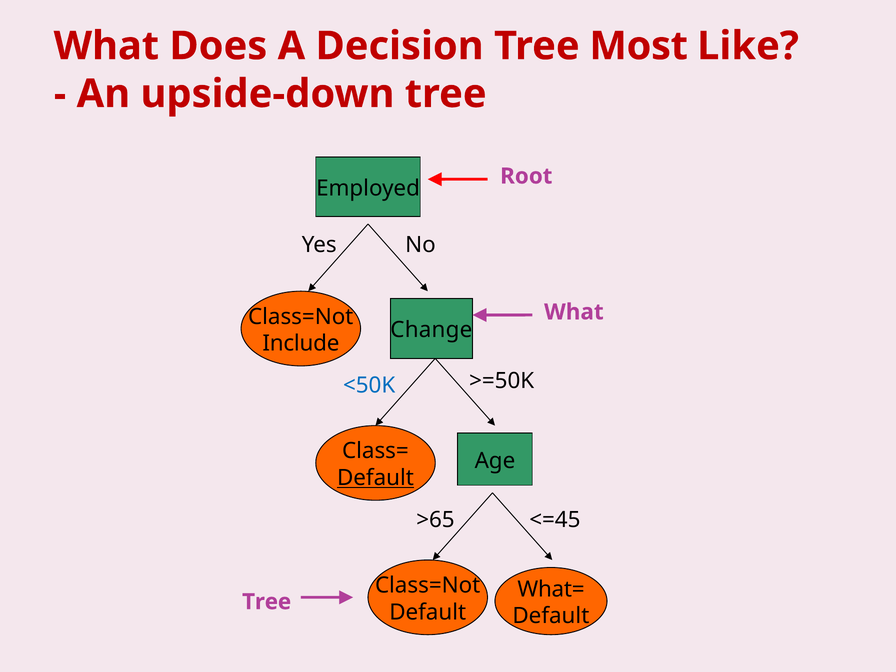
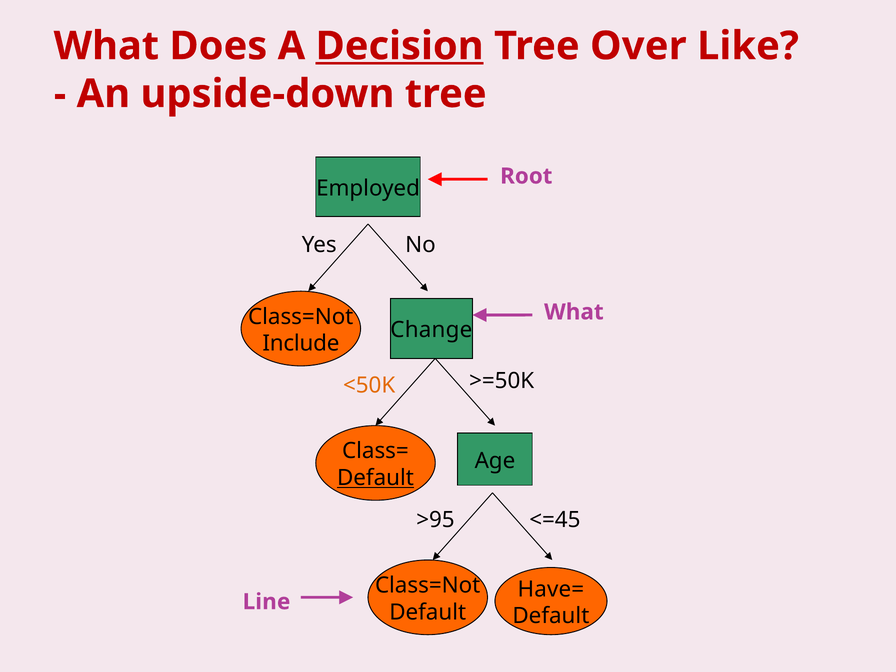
Decision underline: none -> present
Most: Most -> Over
<50K colour: blue -> orange
>65: >65 -> >95
What=: What= -> Have=
Tree at (267, 602): Tree -> Line
